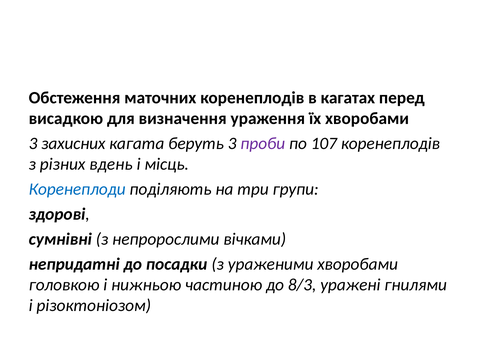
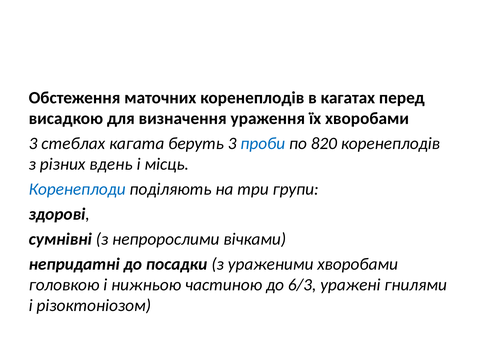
захисних: захисних -> стеблах
проби colour: purple -> blue
107: 107 -> 820
8/3: 8/3 -> 6/3
